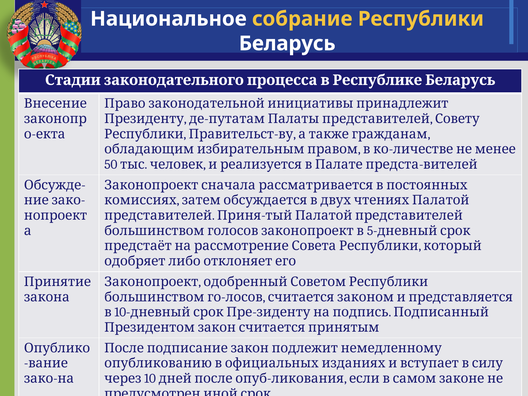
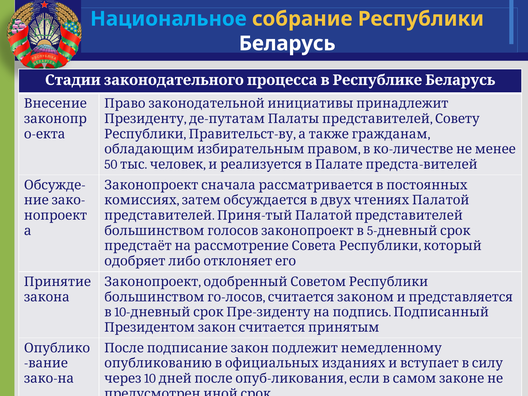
Национальное colour: white -> light blue
